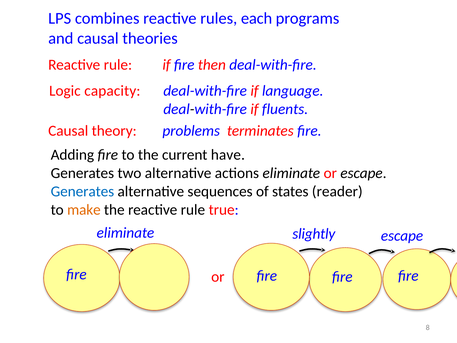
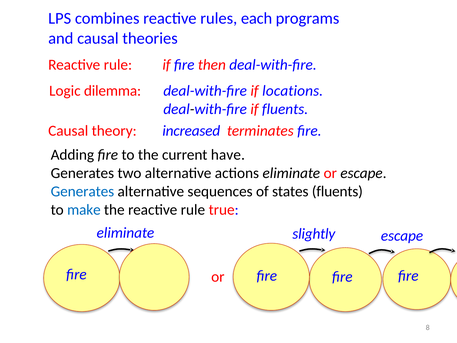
capacity: capacity -> dilemma
language: language -> locations
problems: problems -> increased
states reader: reader -> fluents
make colour: orange -> blue
